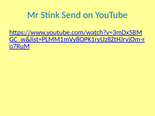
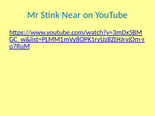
Send: Send -> Near
